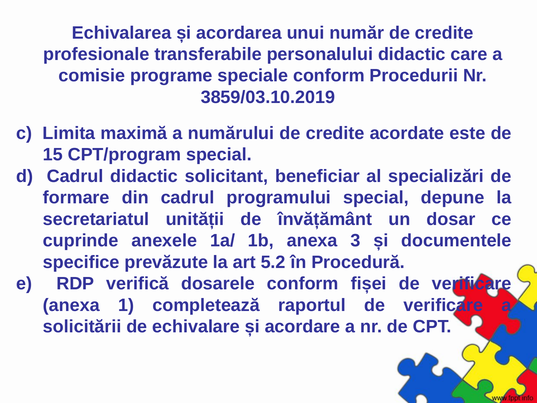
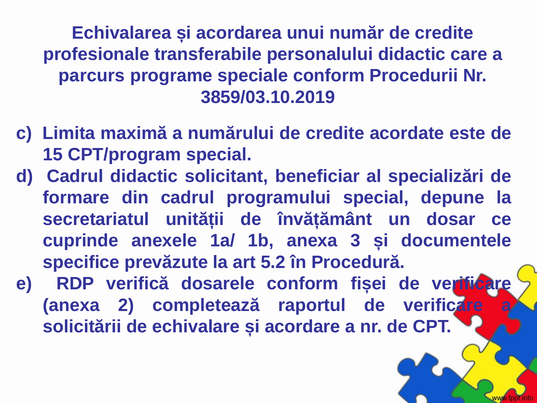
comisie: comisie -> parcurs
1: 1 -> 2
